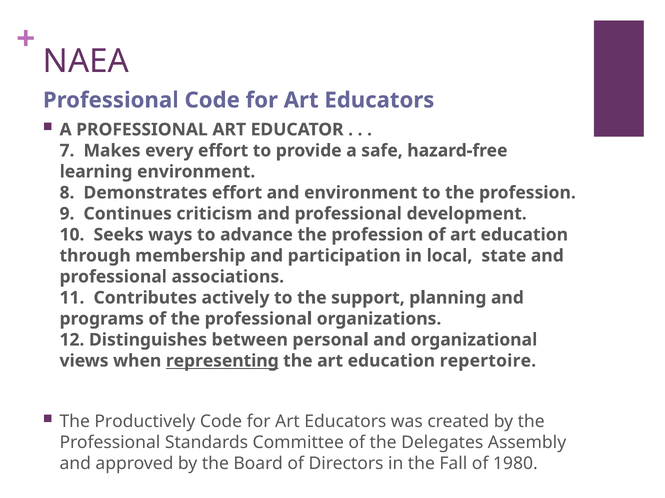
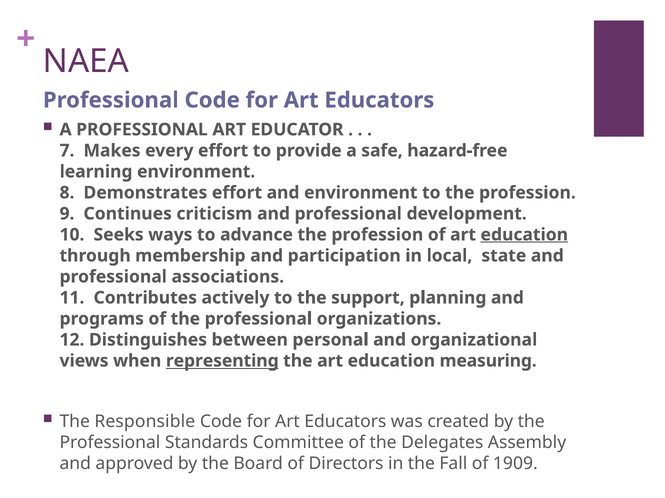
education at (524, 235) underline: none -> present
repertoire: repertoire -> measuring
Productively: Productively -> Responsible
1980: 1980 -> 1909
